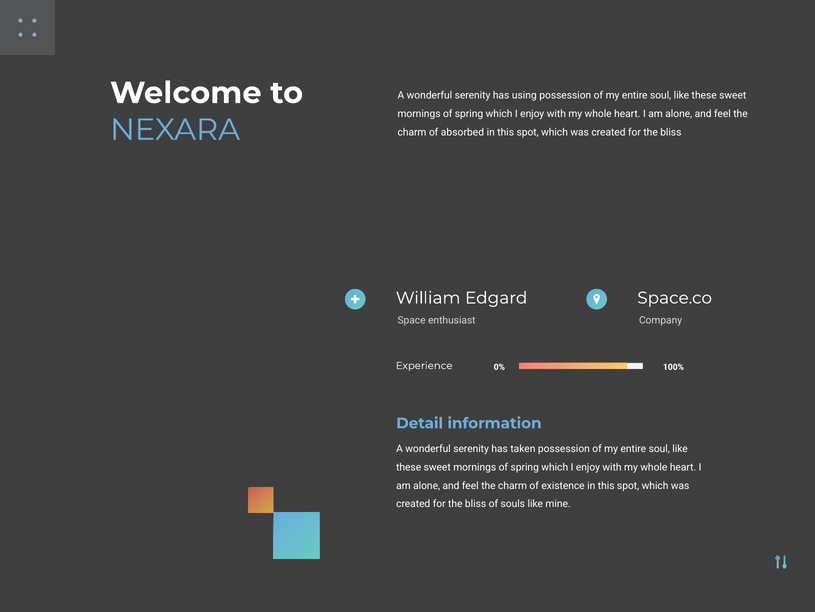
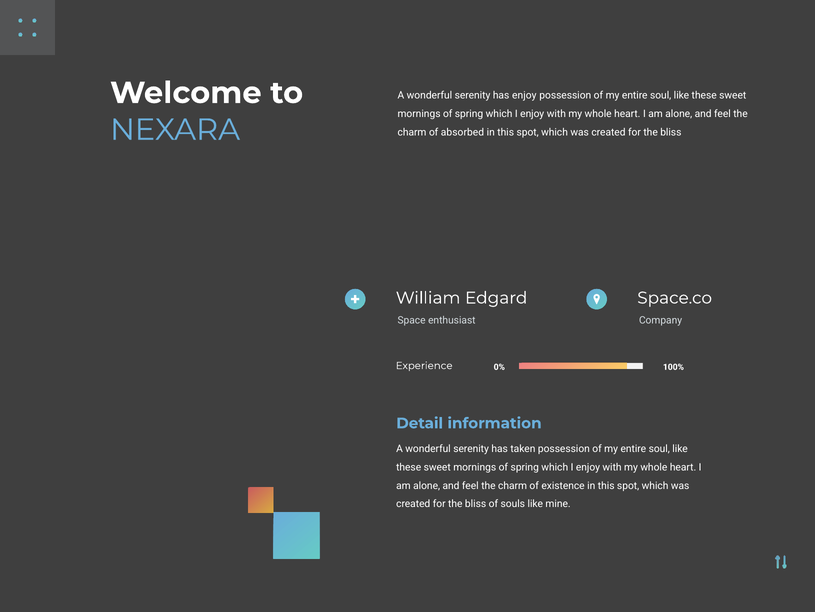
has using: using -> enjoy
